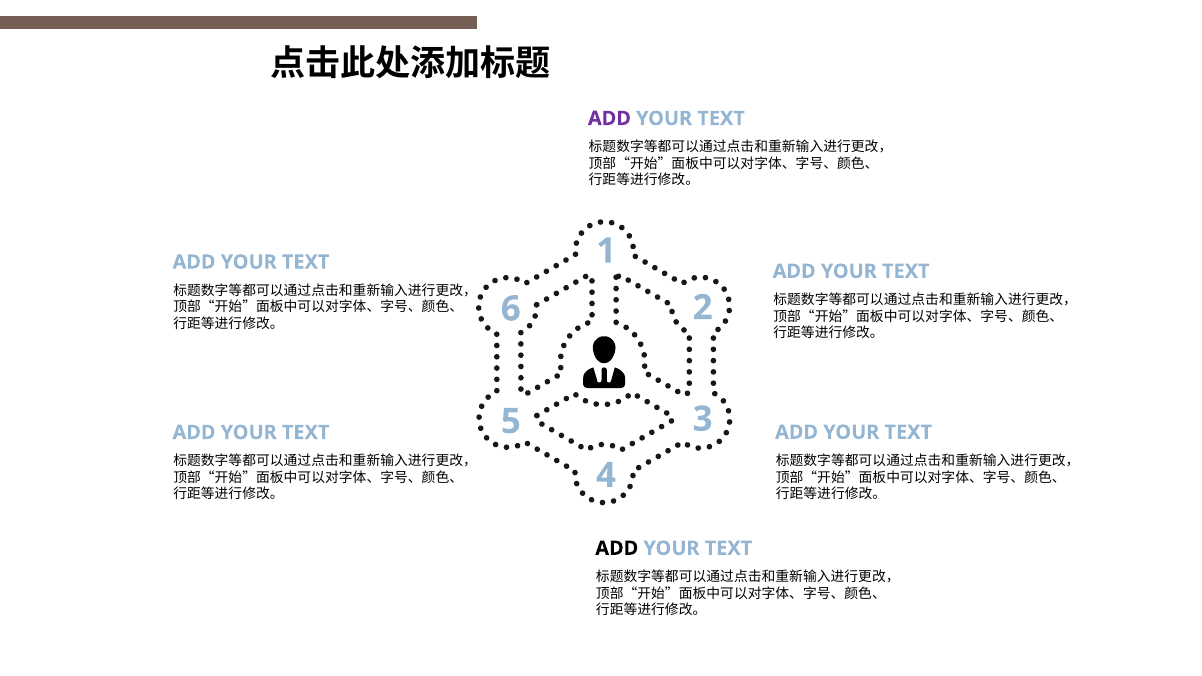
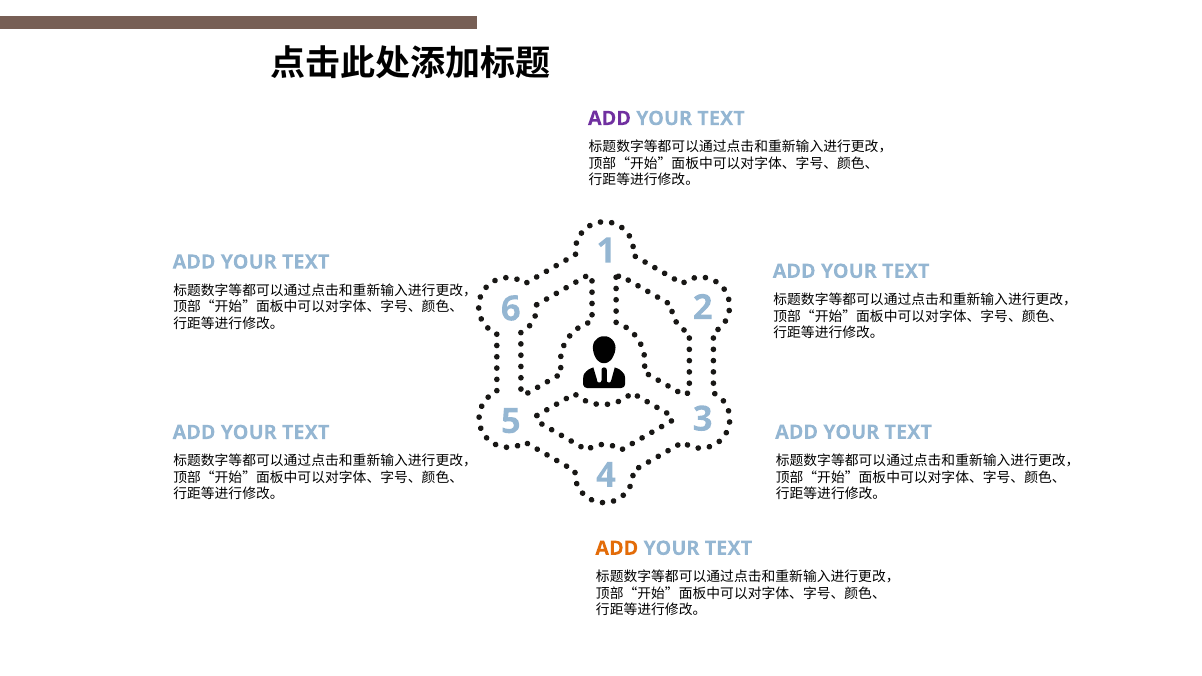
ADD at (617, 548) colour: black -> orange
